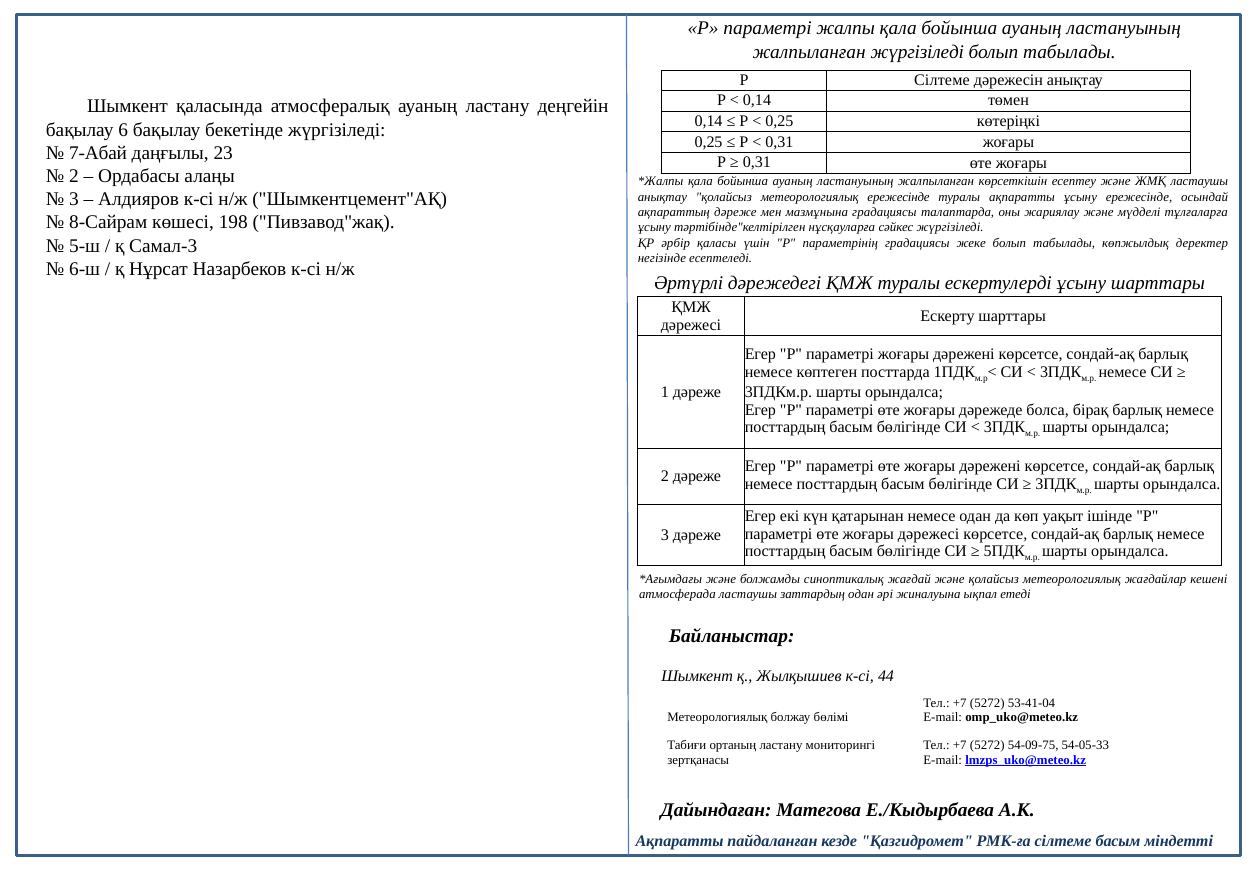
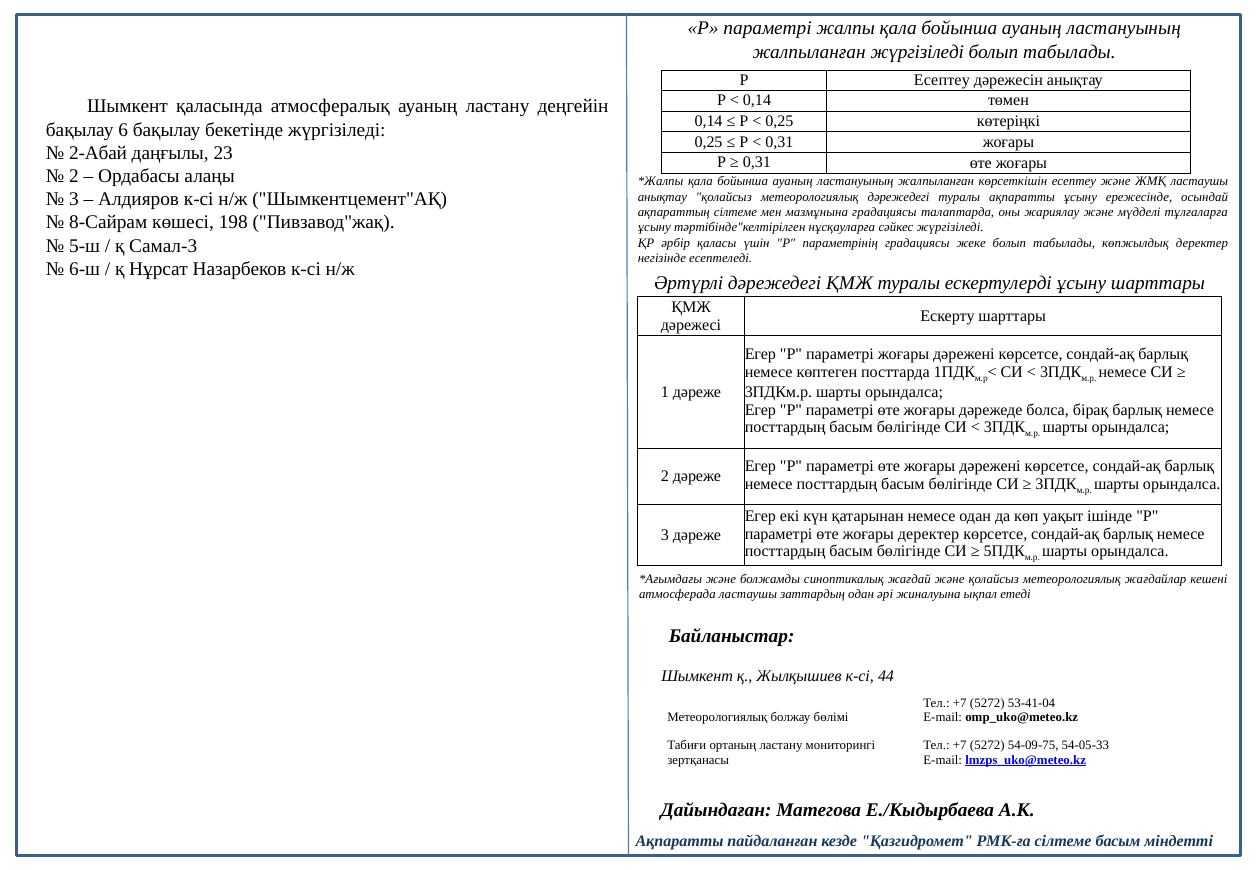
Р Сілтеме: Сілтеме -> Есептеу
7-Абай: 7-Абай -> 2-Абай
метеорологиялық ережесінде: ережесінде -> дәрежедегі
ақпараттың дәреже: дәреже -> сілтеме
жоғары дәрежесі: дәрежесі -> деректер
